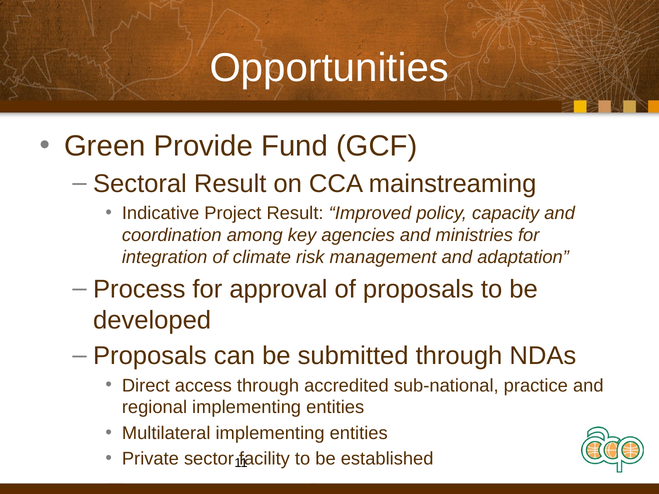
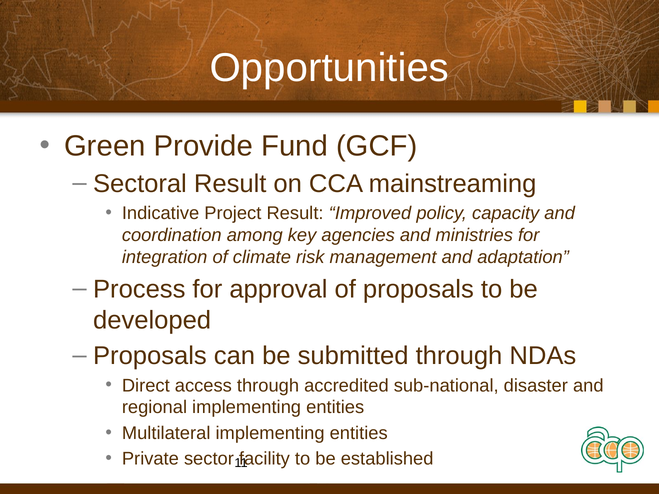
practice: practice -> disaster
